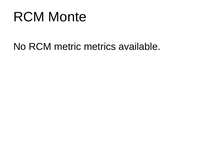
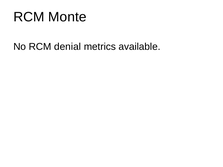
metric: metric -> denial
